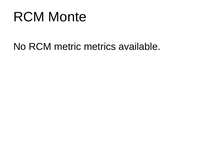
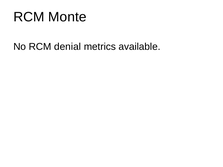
metric: metric -> denial
